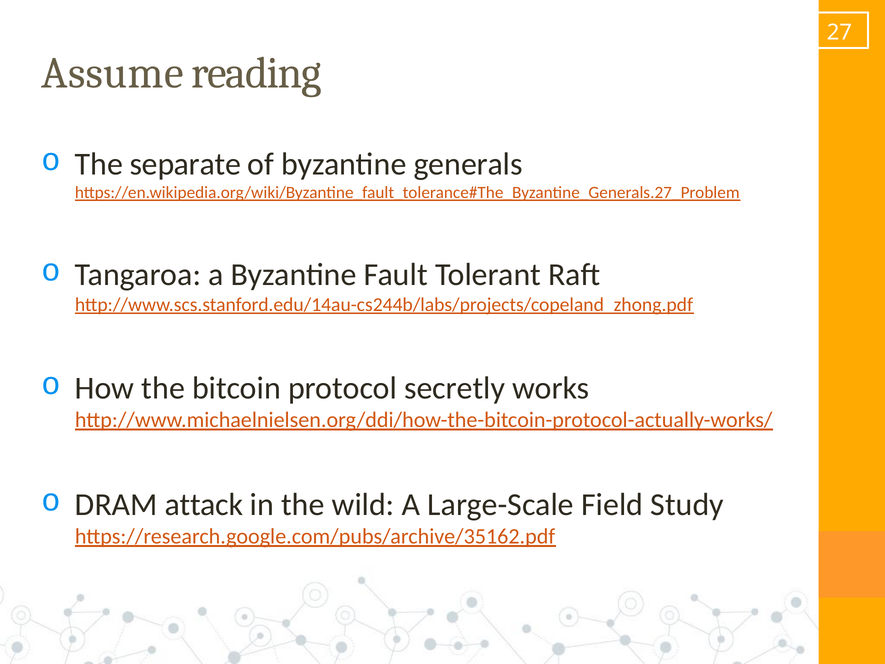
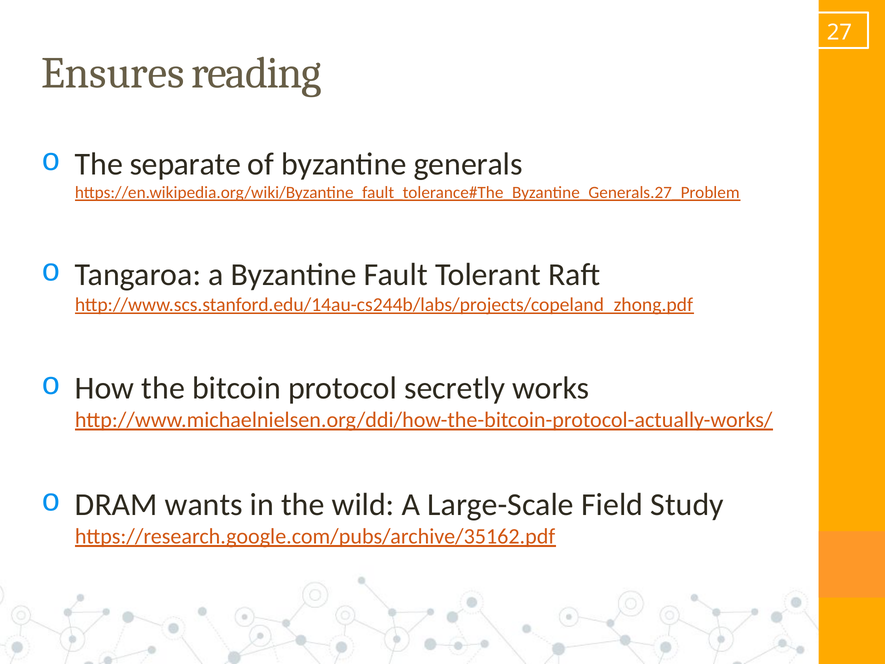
Assume: Assume -> Ensures
attack: attack -> wants
